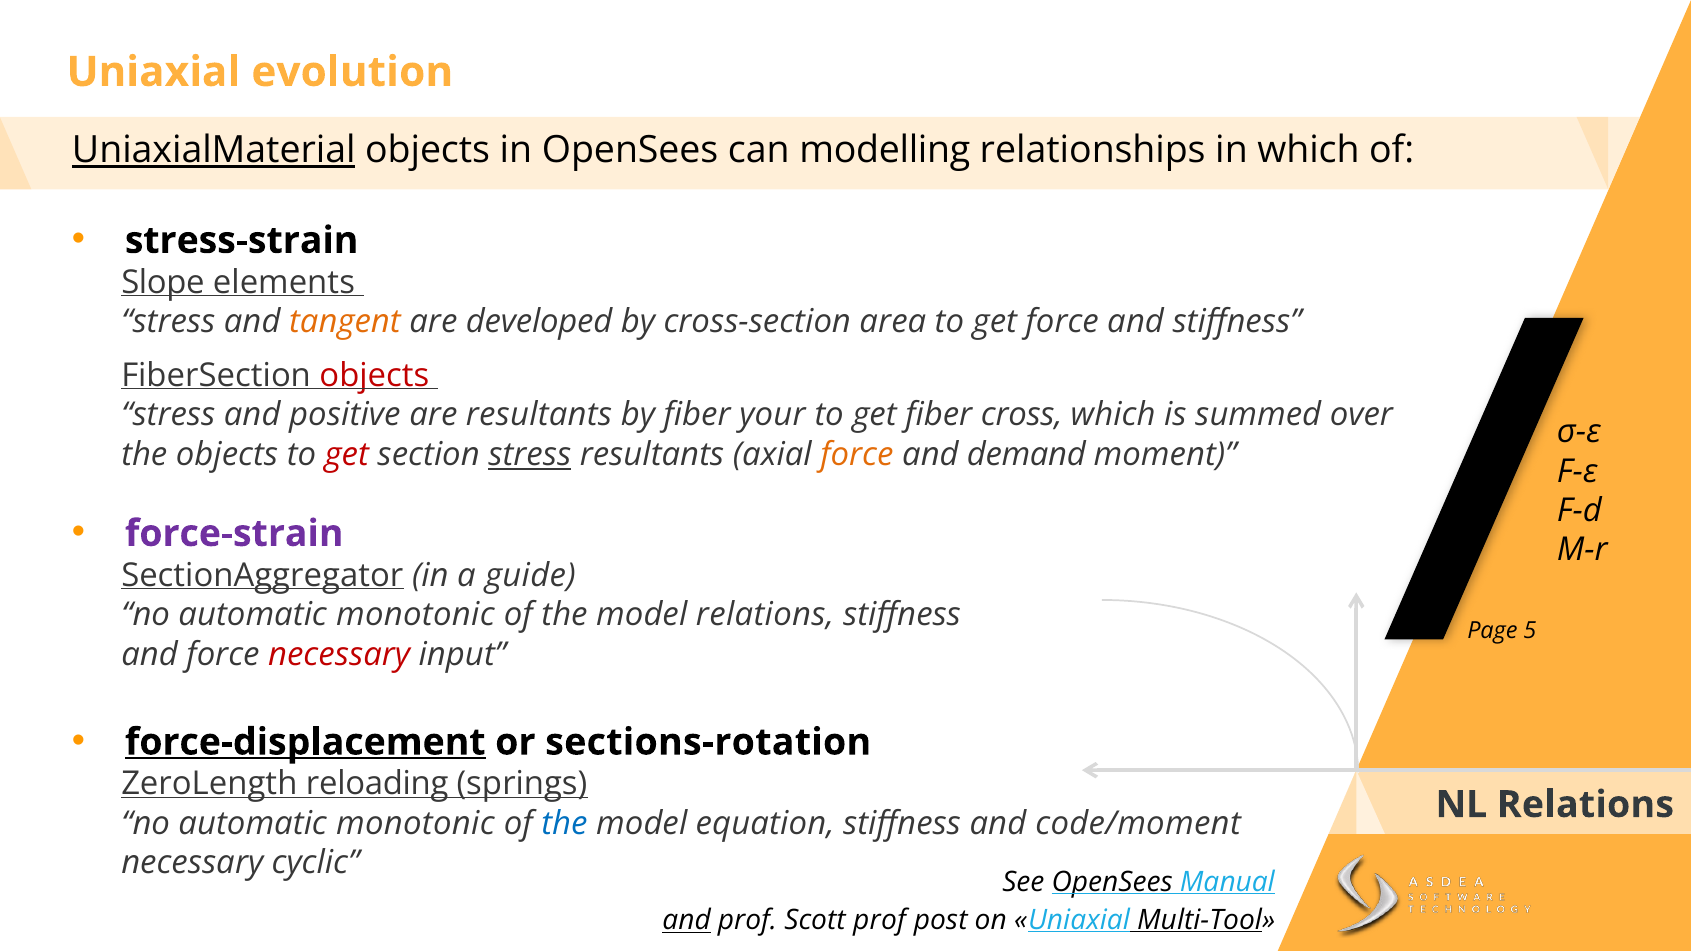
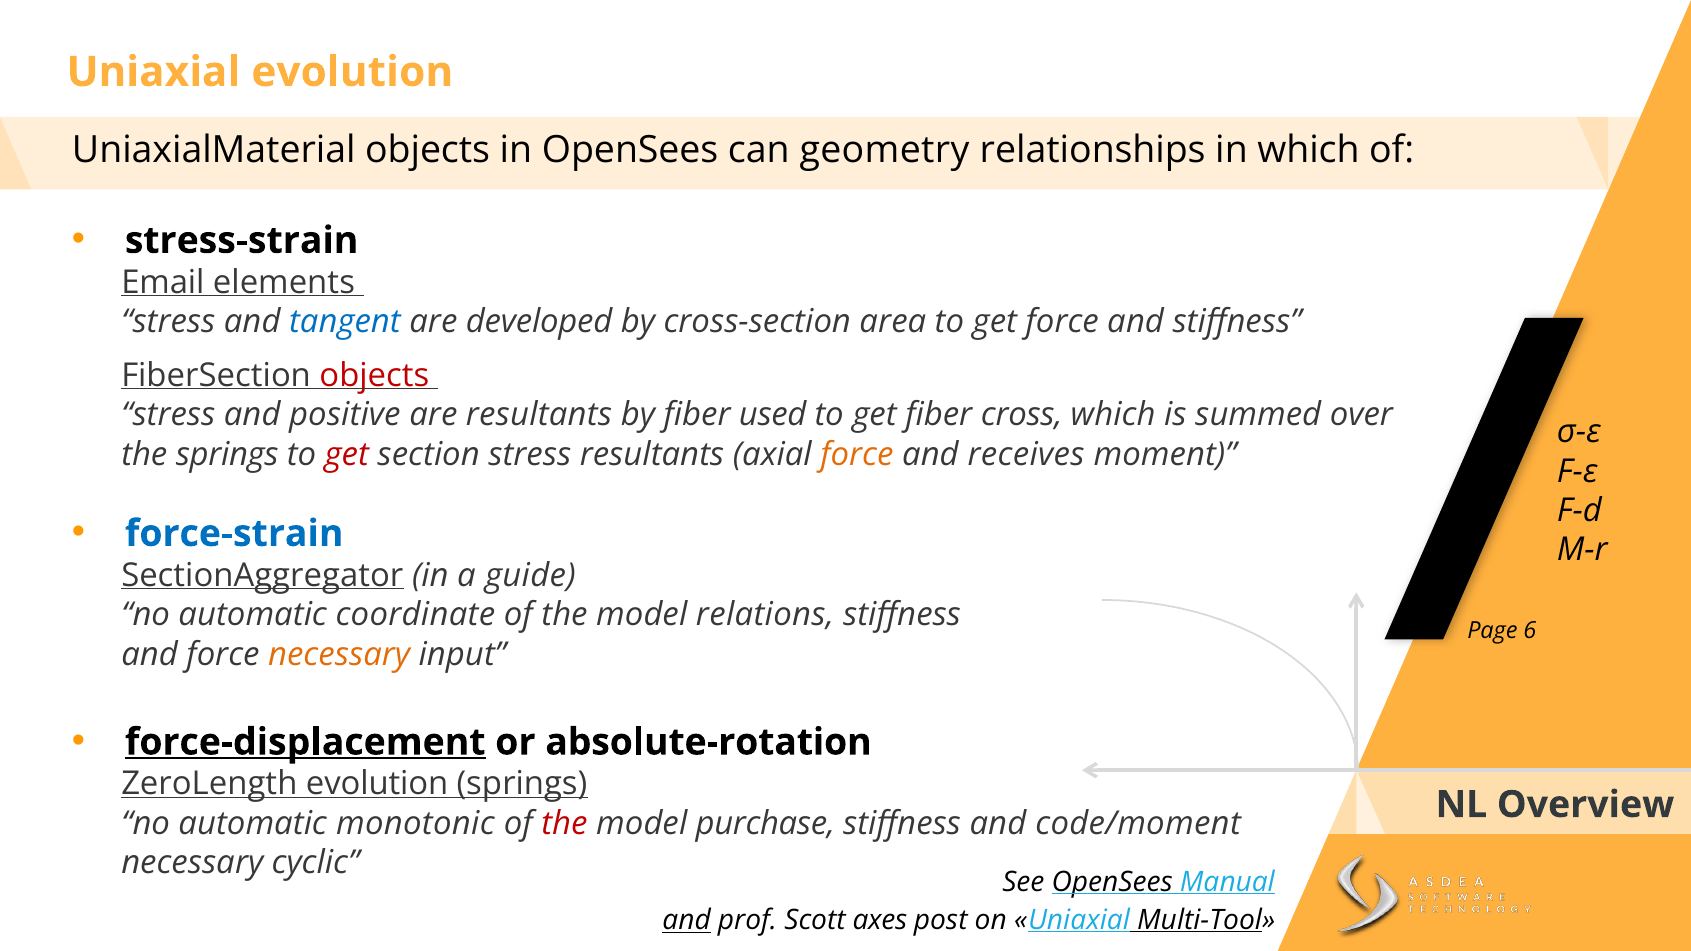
UniaxialMaterial underline: present -> none
modelling: modelling -> geometry
Slope: Slope -> Email
tangent colour: orange -> blue
your: your -> used
the objects: objects -> springs
stress at (530, 455) underline: present -> none
demand: demand -> receives
force-strain colour: purple -> blue
monotonic at (415, 615): monotonic -> coordinate
5: 5 -> 6
necessary at (339, 655) colour: red -> orange
sections-rotation: sections-rotation -> absolute-rotation
ZeroLength reloading: reloading -> evolution
NL Relations: Relations -> Overview
the at (564, 824) colour: blue -> red
equation: equation -> purchase
Scott prof: prof -> axes
